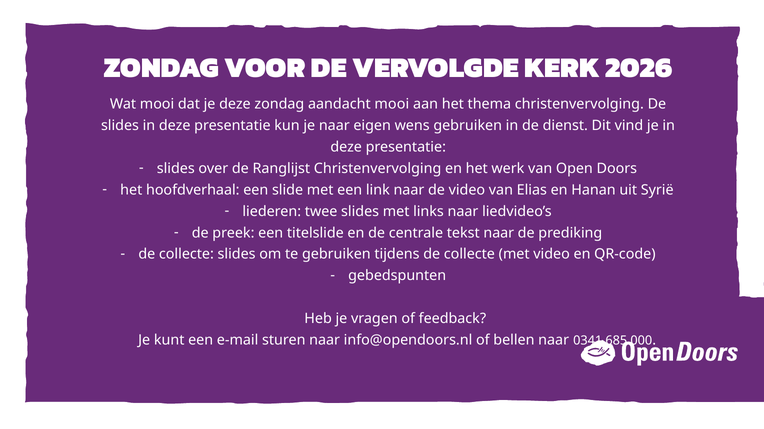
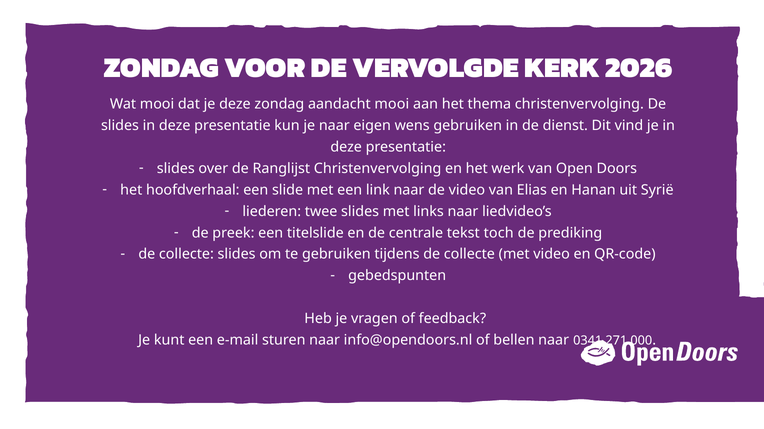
tekst naar: naar -> toch
685: 685 -> 271
